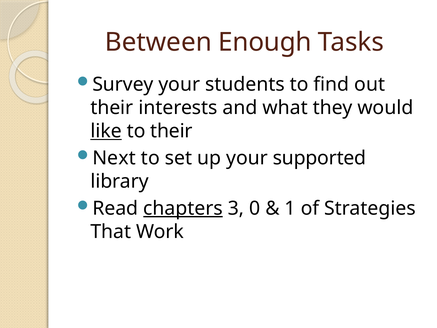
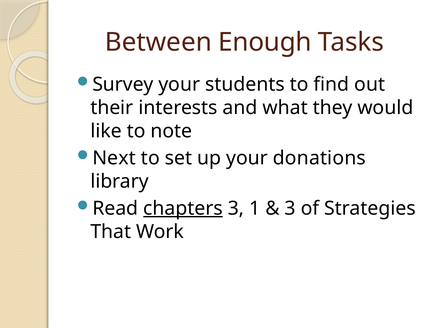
like underline: present -> none
to their: their -> note
supported: supported -> donations
0: 0 -> 1
1 at (290, 208): 1 -> 3
